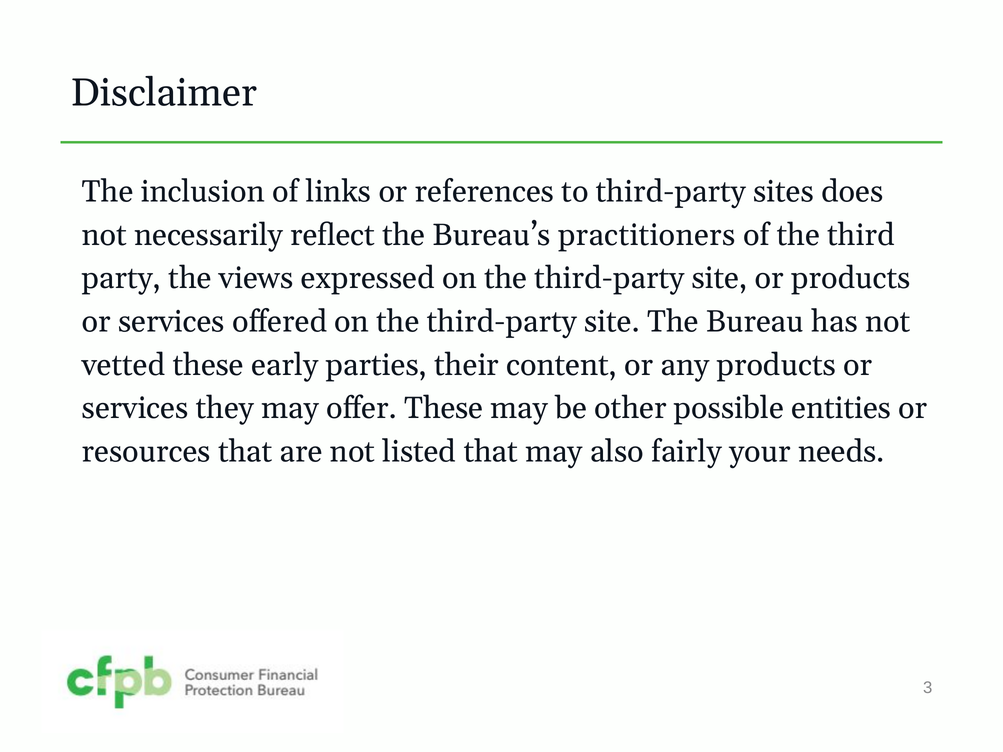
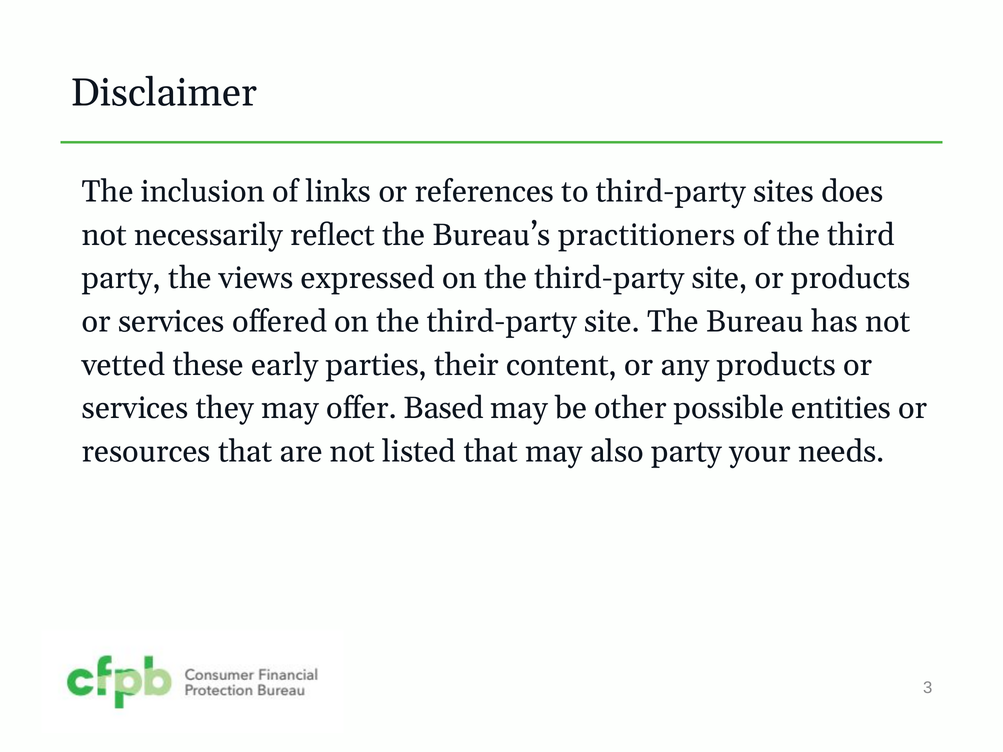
offer These: These -> Based
also fairly: fairly -> party
